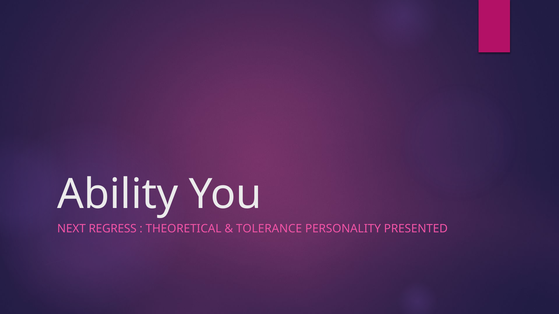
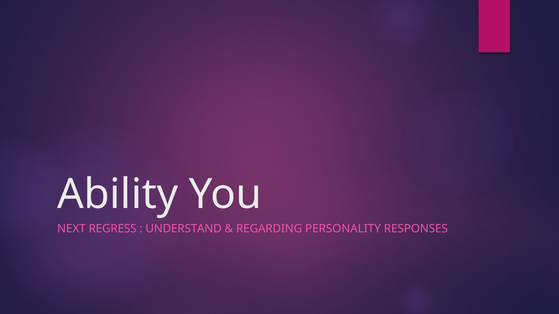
THEORETICAL: THEORETICAL -> UNDERSTAND
TOLERANCE: TOLERANCE -> REGARDING
PRESENTED: PRESENTED -> RESPONSES
